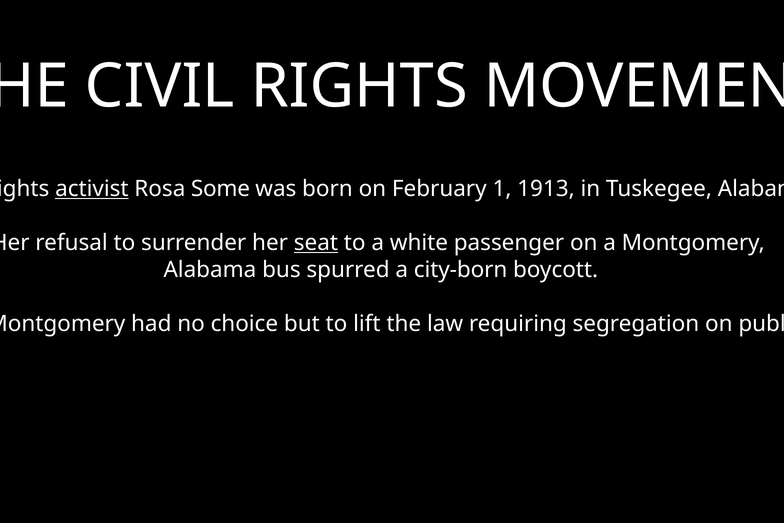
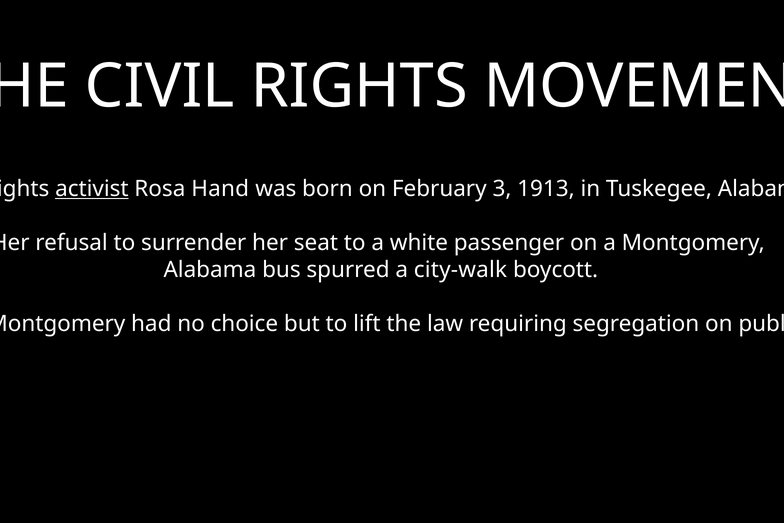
Some: Some -> Hand
1: 1 -> 3
seat underline: present -> none
city-born: city-born -> city-walk
